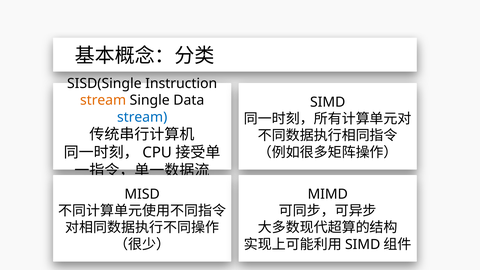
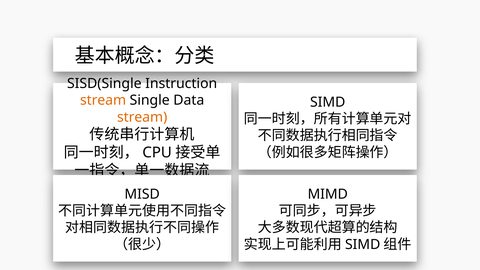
stream at (142, 117) colour: blue -> orange
